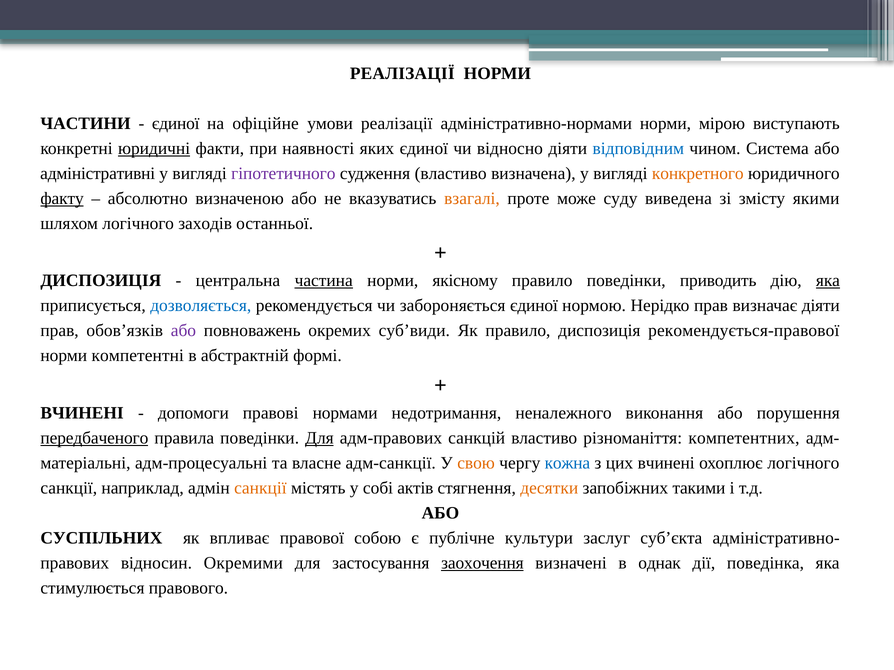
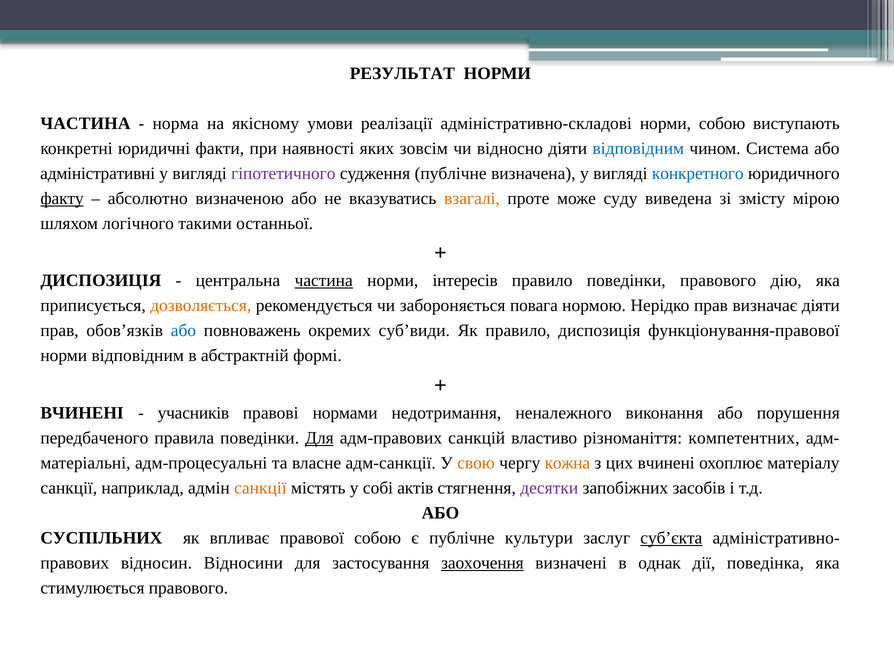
РЕАЛІЗАЦІЇ at (402, 74): РЕАЛІЗАЦІЇ -> РЕЗУЛЬТАТ
ЧАСТИНИ at (86, 124): ЧАСТИНИ -> ЧАСТИНА
єдиної at (176, 124): єдиної -> норма
офіційне: офіційне -> якісному
адміністративно-нормами: адміністративно-нормами -> адміністративно-складові
норми мірою: мірою -> собою
юридичні underline: present -> none
яких єдиної: єдиної -> зовсім
судження властиво: властиво -> публічне
конкретного colour: orange -> blue
якими: якими -> мірою
заходів: заходів -> такими
якісному: якісному -> інтересів
поведінки приводить: приводить -> правового
яка at (828, 281) underline: present -> none
дозволяється colour: blue -> orange
забороняється єдиної: єдиної -> повага
або at (183, 331) colour: purple -> blue
рекомендується-правової: рекомендується-правової -> функціонування-правової
норми компетентні: компетентні -> відповідним
допомоги: допомоги -> учасників
передбаченого underline: present -> none
кожна colour: blue -> orange
охоплює логічного: логічного -> матеріалу
десятки colour: orange -> purple
такими: такими -> засобів
суб’єкта underline: none -> present
Окремими: Окремими -> Відносини
